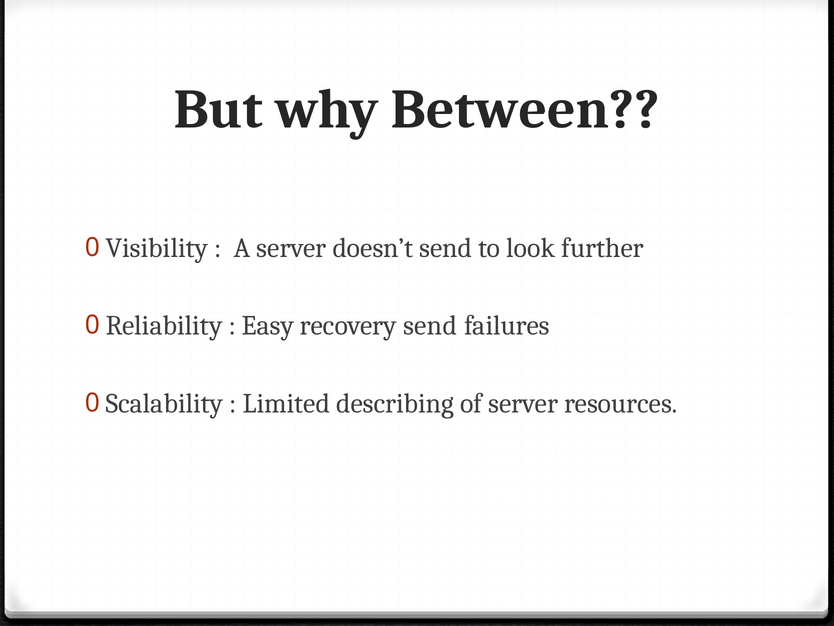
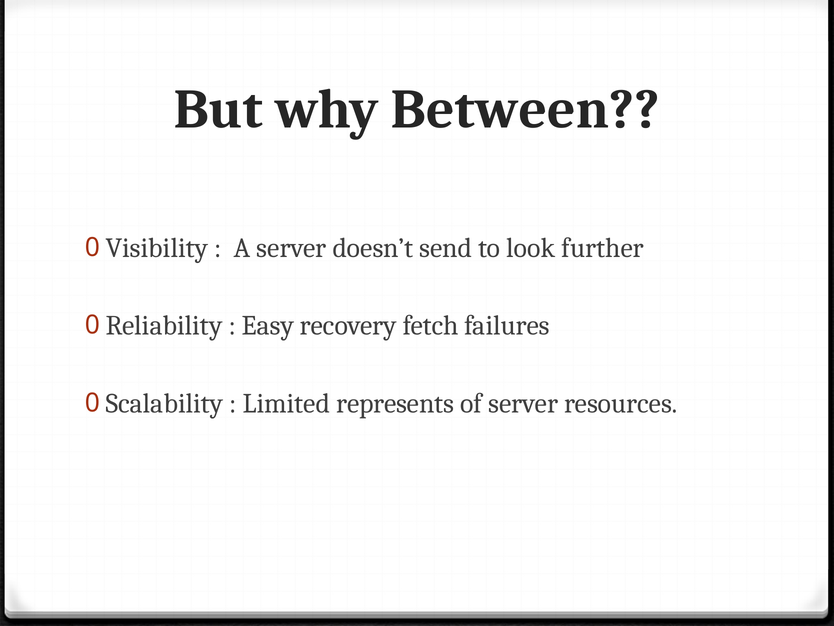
recovery send: send -> fetch
describing: describing -> represents
